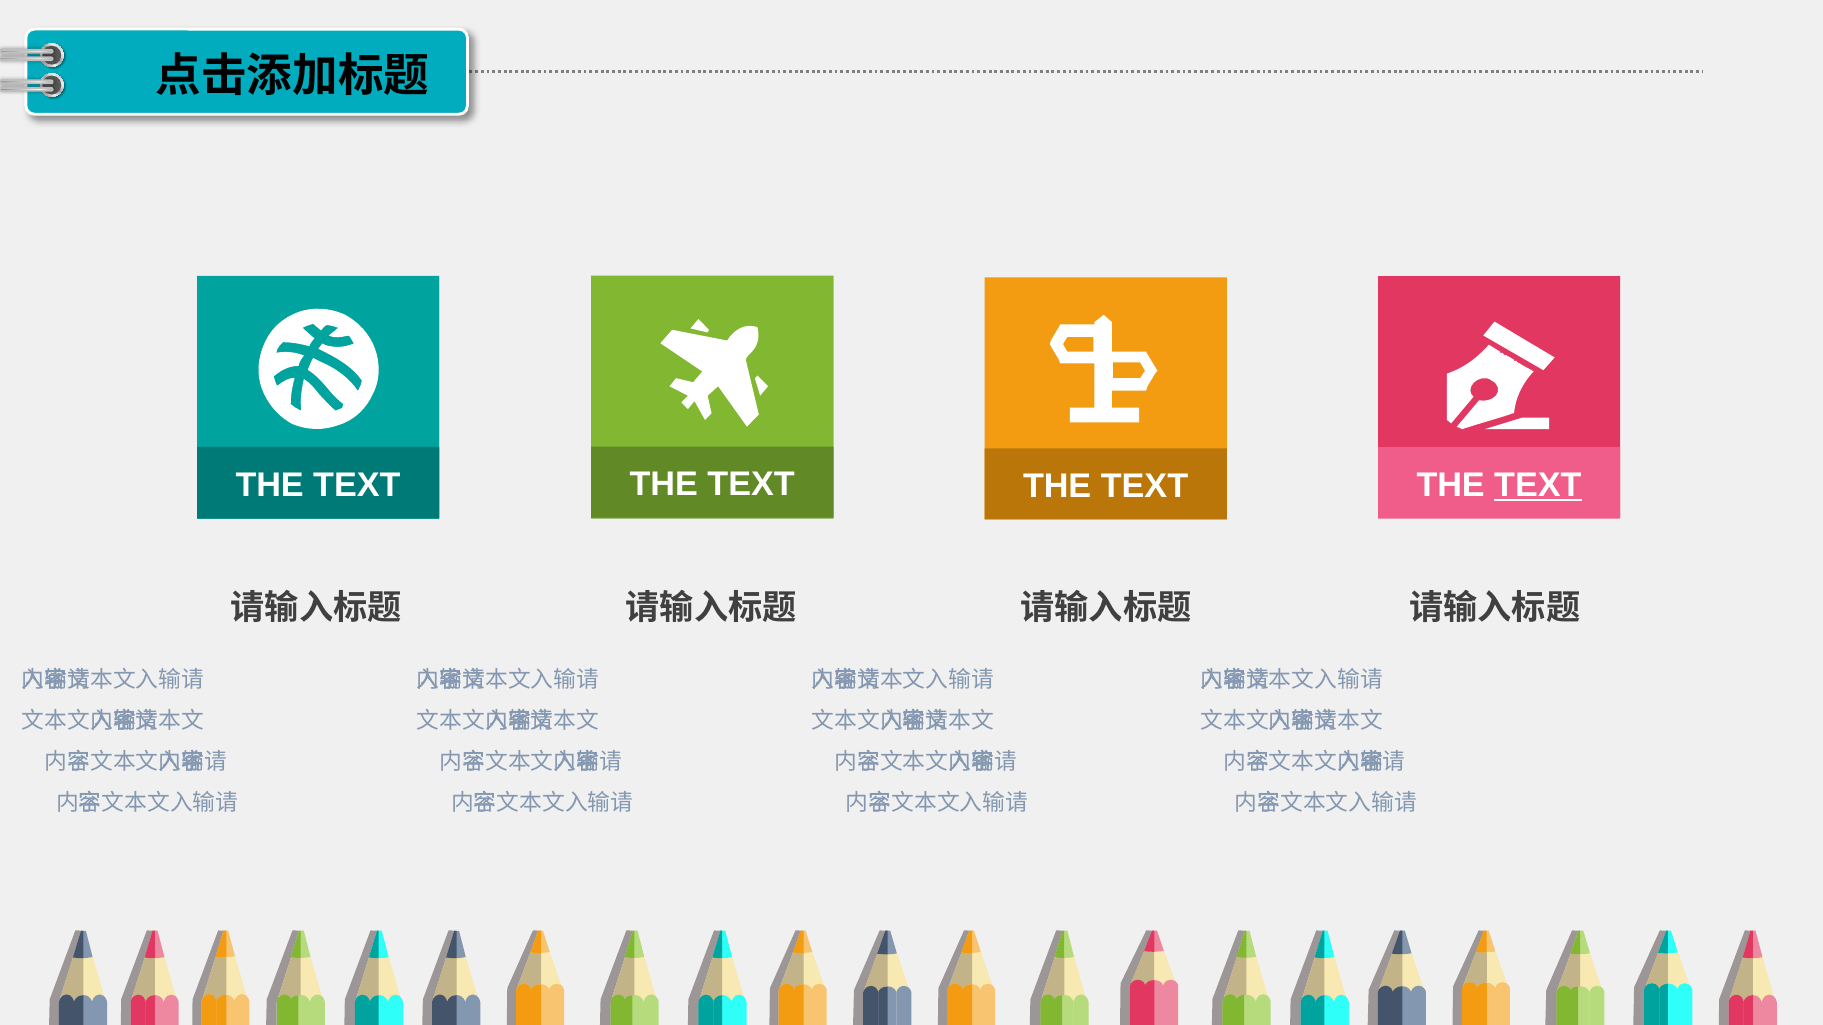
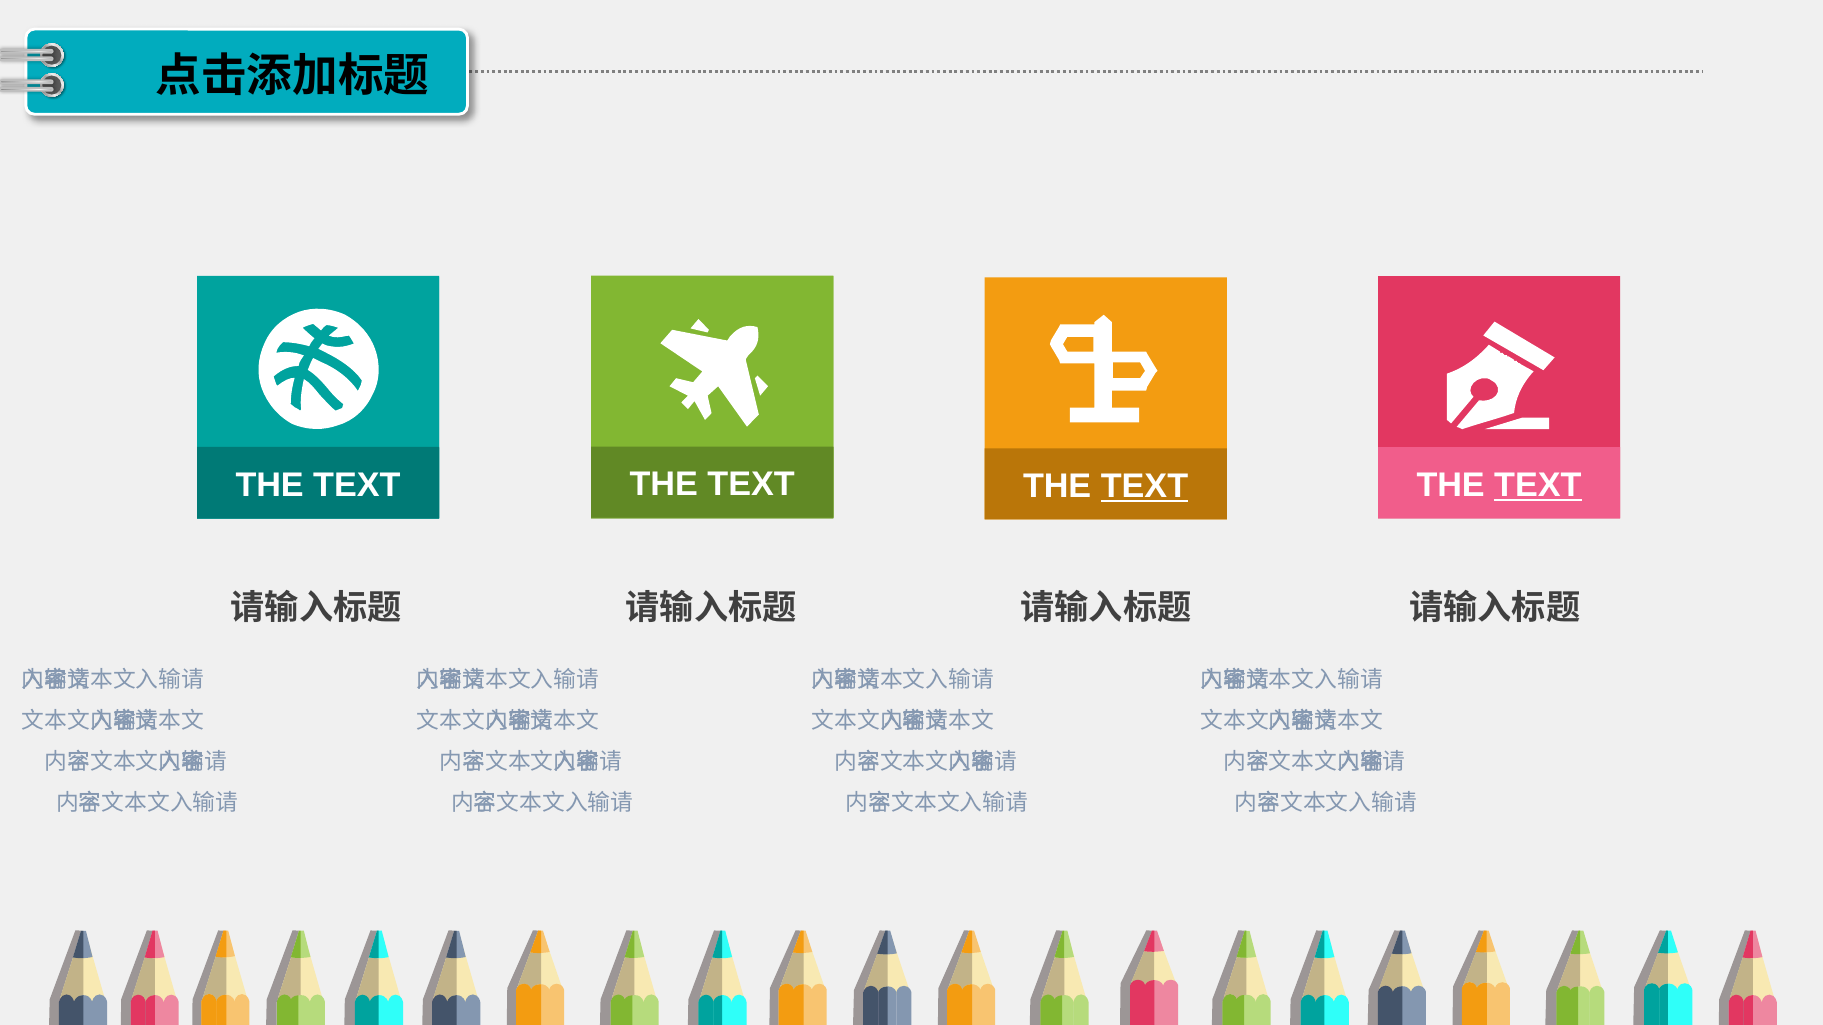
TEXT at (1144, 487) underline: none -> present
